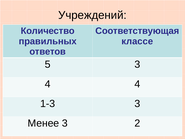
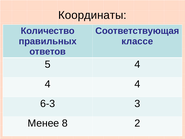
Учреждений: Учреждений -> Координаты
5 3: 3 -> 4
1-3: 1-3 -> 6-3
Менее 3: 3 -> 8
